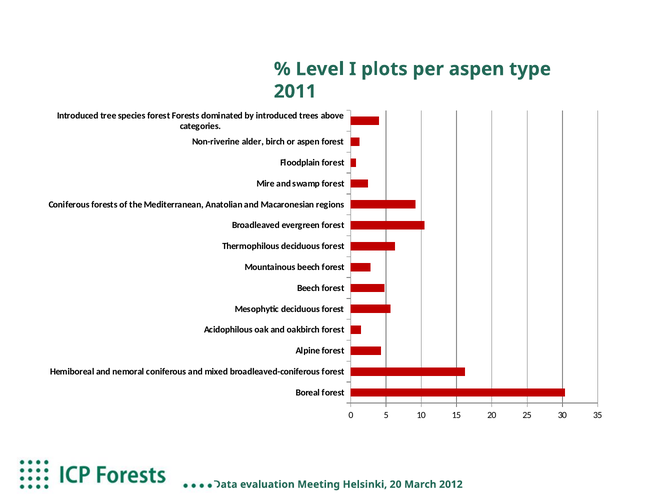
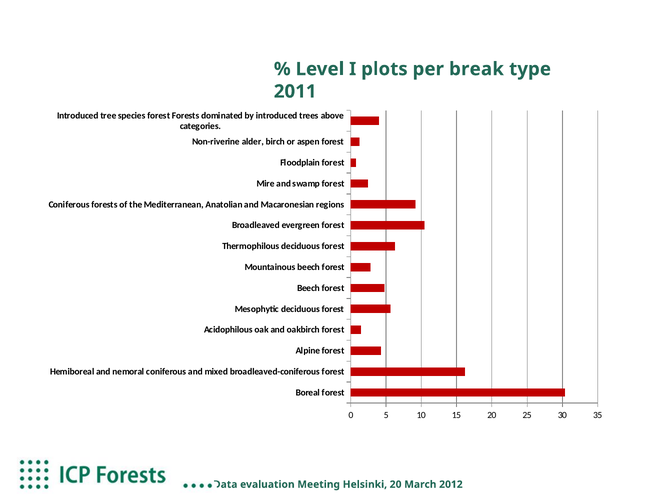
per aspen: aspen -> break
